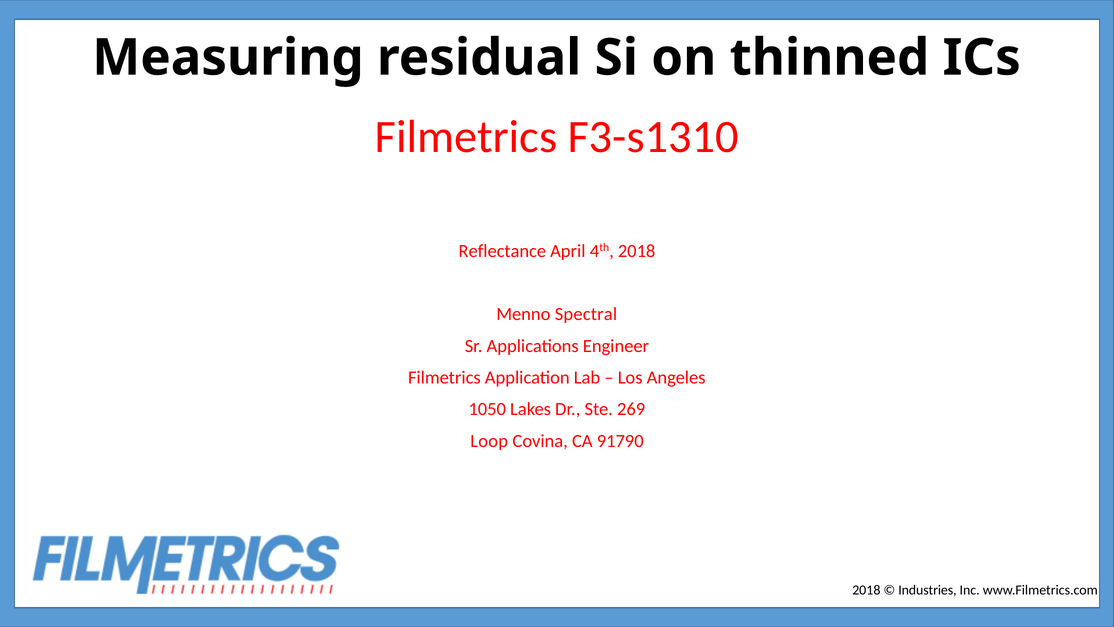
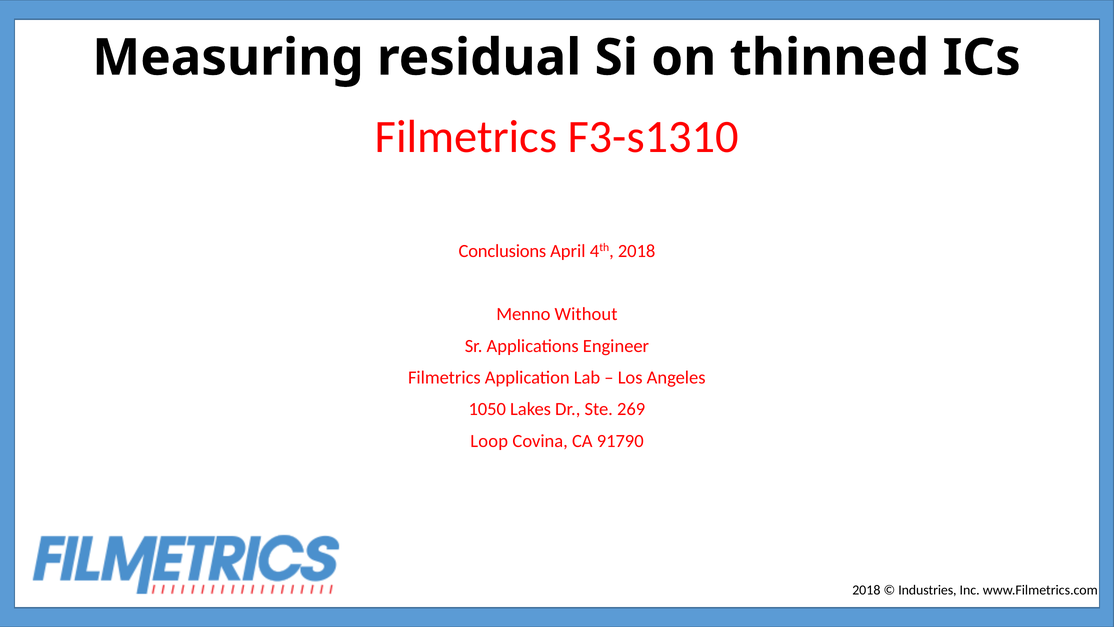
Reflectance: Reflectance -> Conclusions
Spectral: Spectral -> Without
